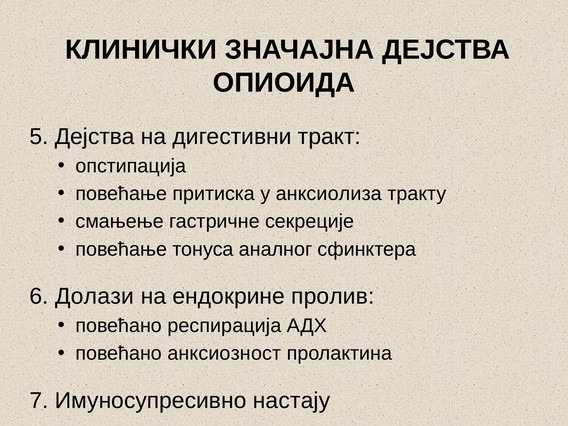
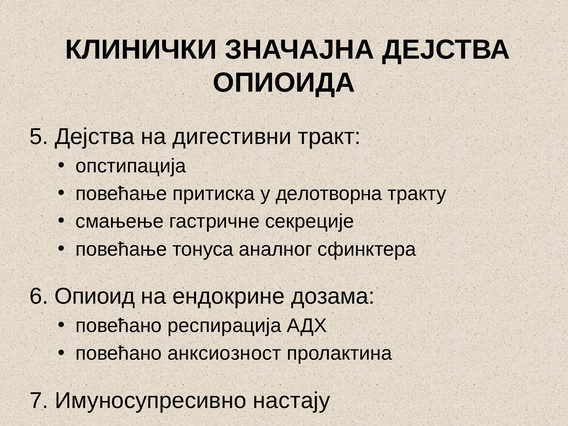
анксиолиза: анксиолиза -> делотворна
Долази: Долази -> Опиоид
пролив: пролив -> дозама
